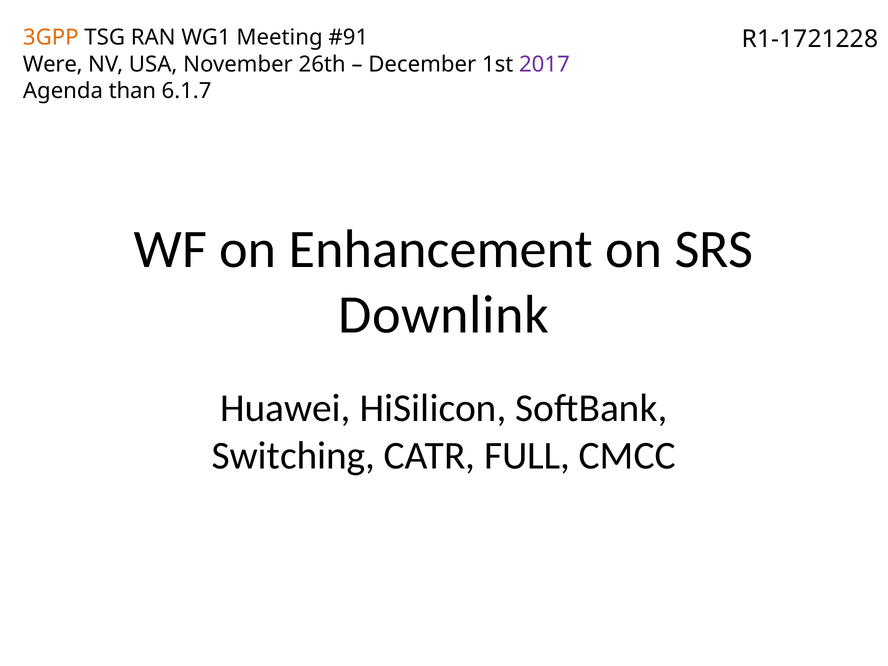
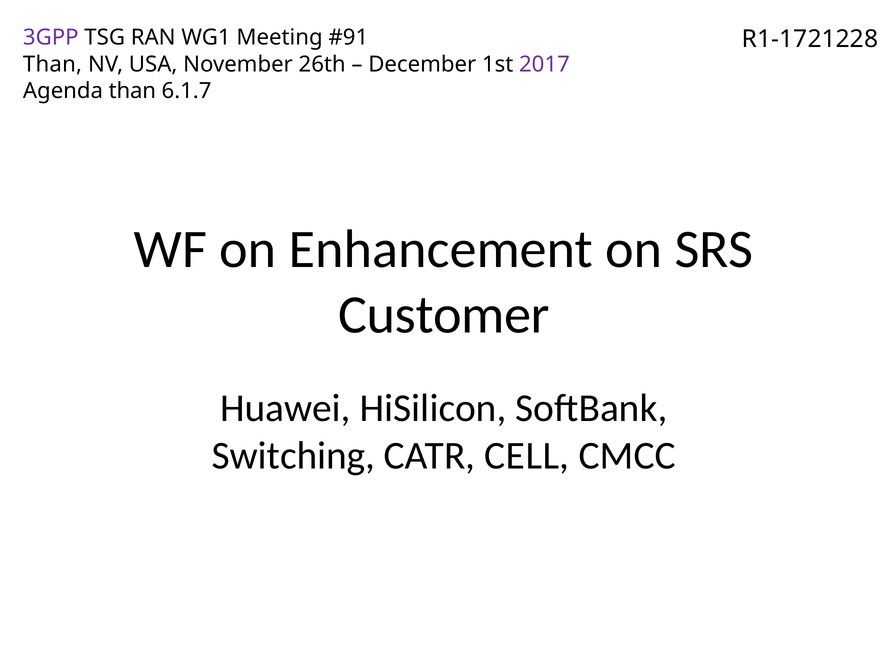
3GPP colour: orange -> purple
Were at (53, 64): Were -> Than
Downlink: Downlink -> Customer
FULL: FULL -> CELL
